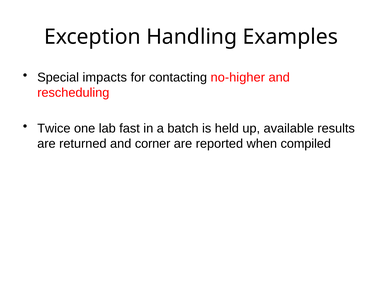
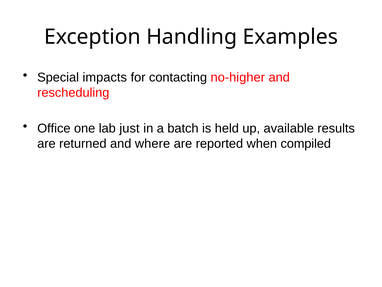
Twice: Twice -> Office
fast: fast -> just
corner: corner -> where
